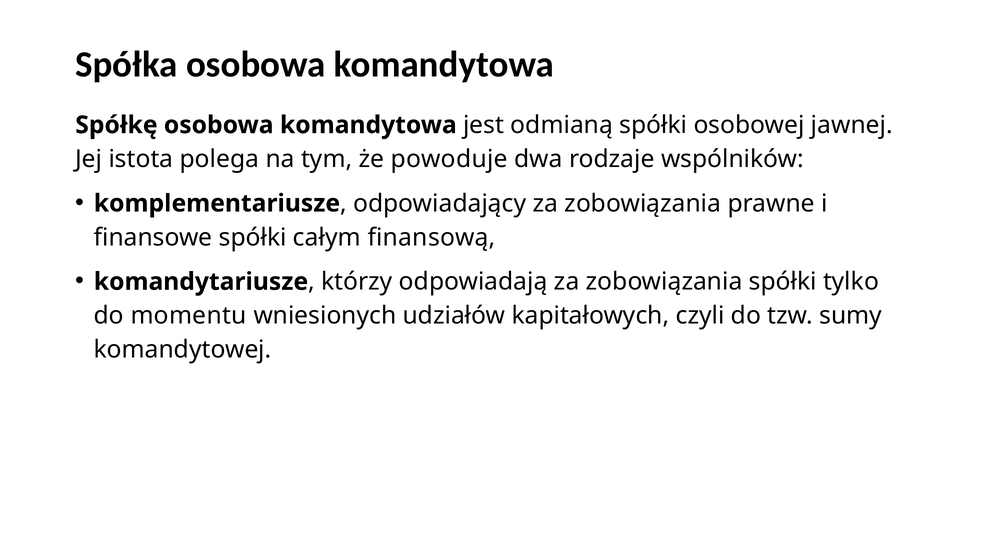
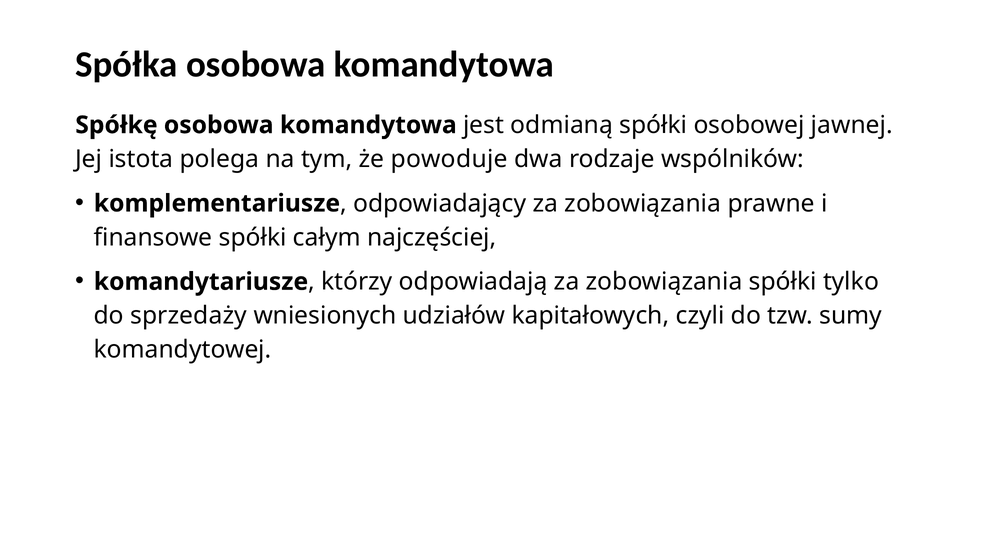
finansową: finansową -> najczęściej
momentu: momentu -> sprzedaży
